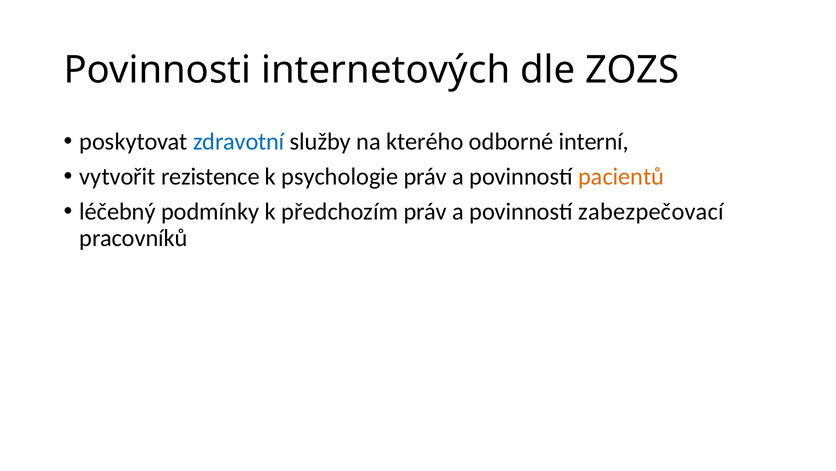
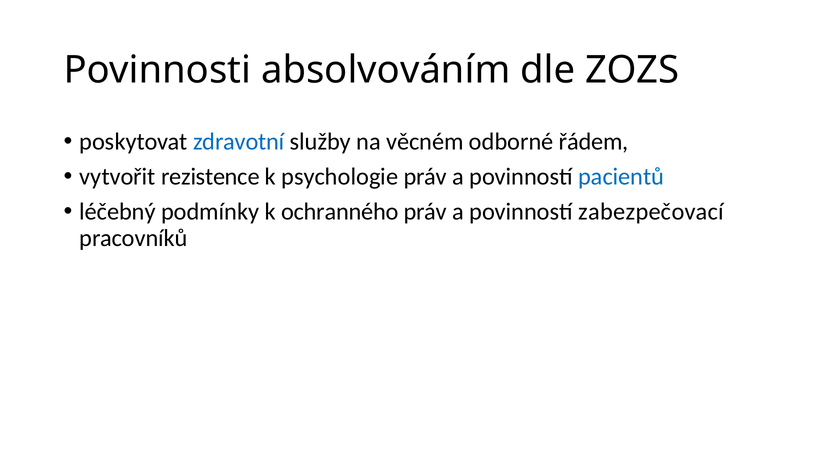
internetových: internetových -> absolvováním
kterého: kterého -> věcném
interní: interní -> řádem
pacientů colour: orange -> blue
předchozím: předchozím -> ochranného
